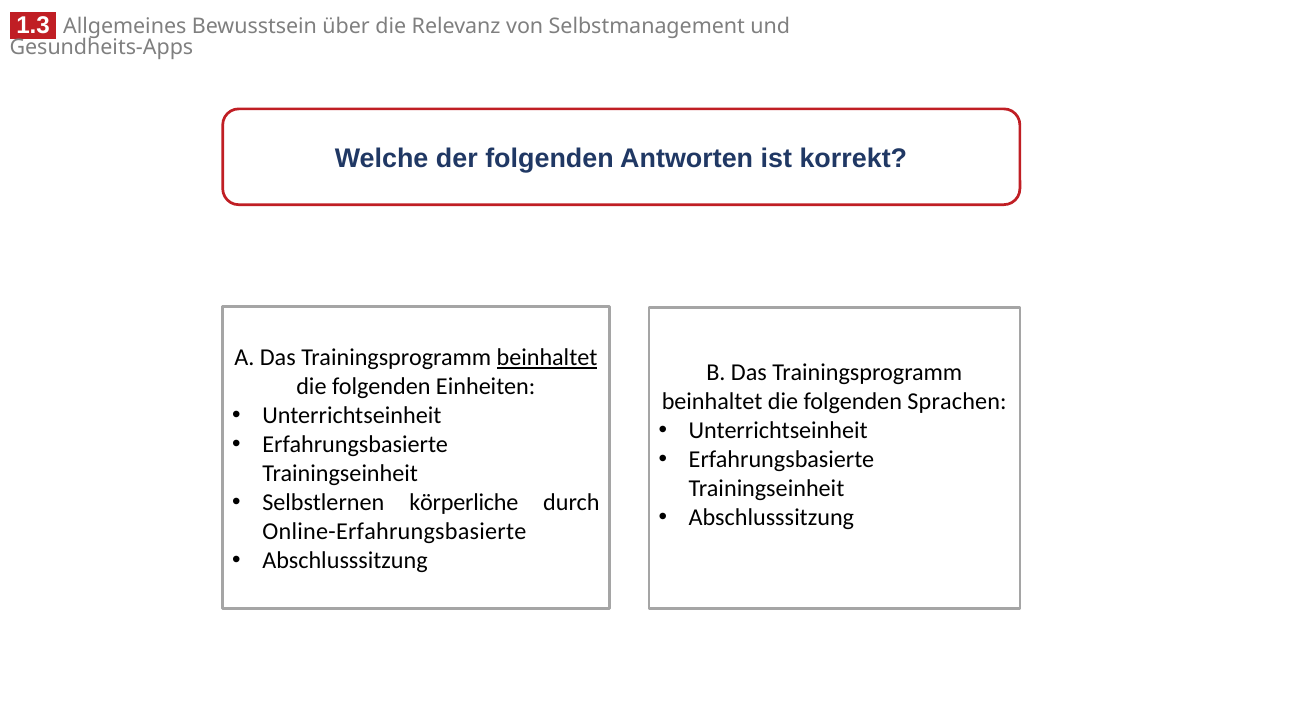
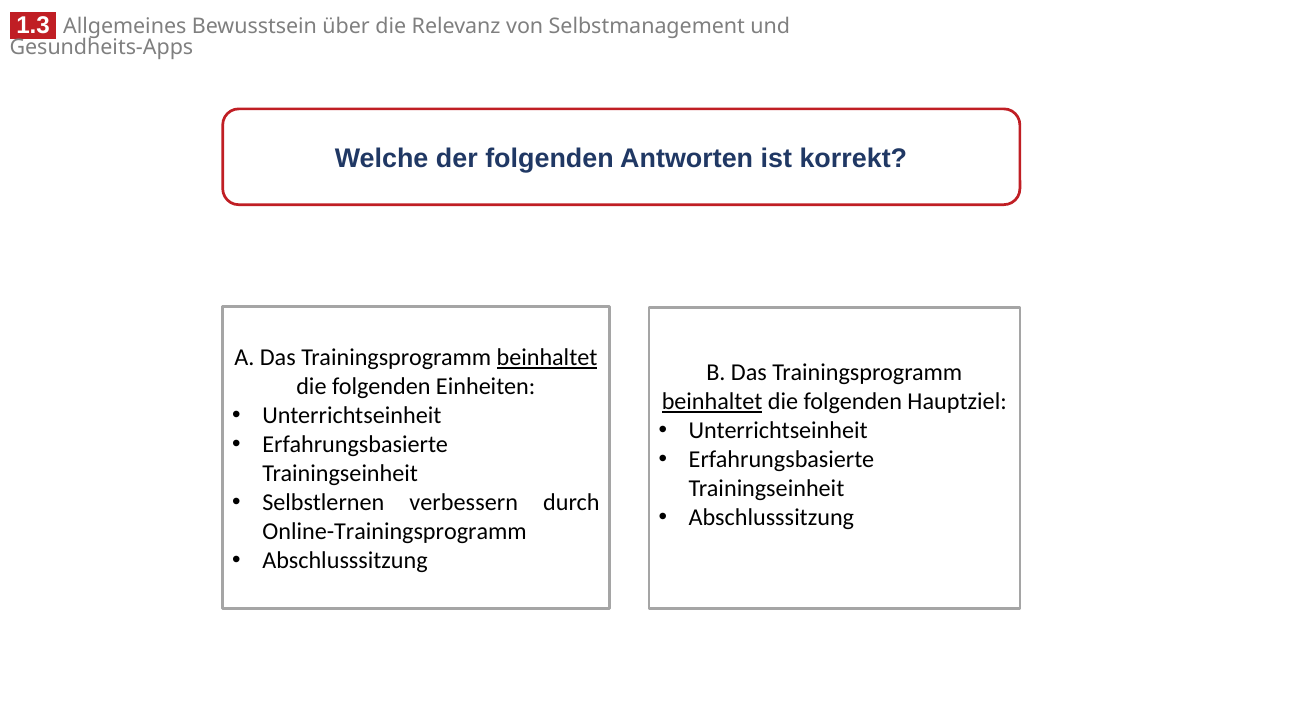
beinhaltet at (712, 402) underline: none -> present
Sprachen: Sprachen -> Hauptziel
körperliche: körperliche -> verbessern
Online-Erfahrungsbasierte: Online-Erfahrungsbasierte -> Online-Trainingsprogramm
